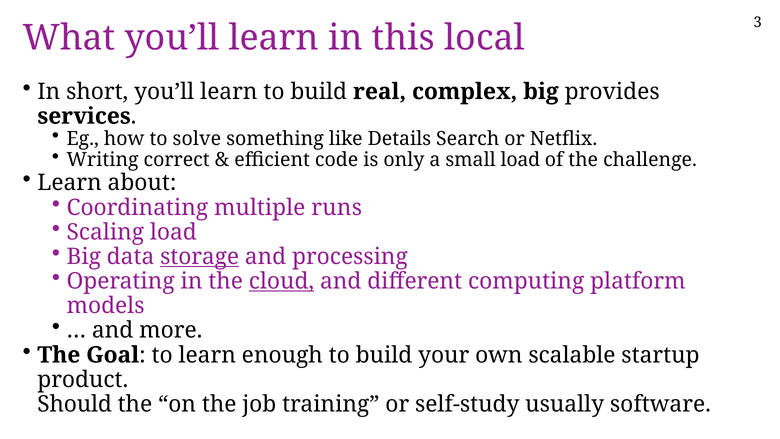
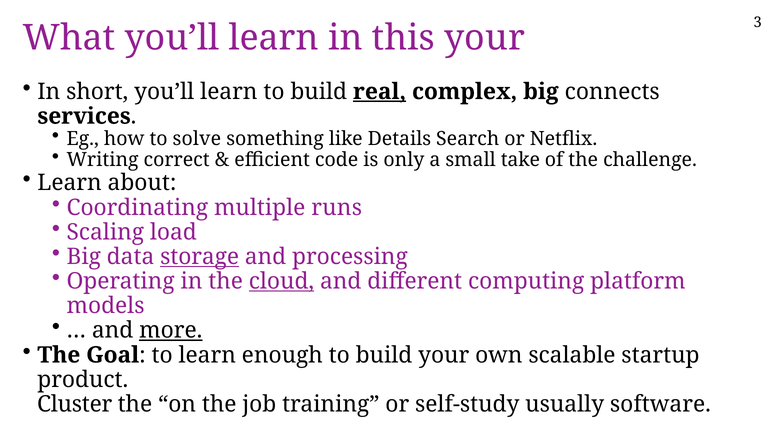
this local: local -> your
real underline: none -> present
provides: provides -> connects
small load: load -> take
more underline: none -> present
Should: Should -> Cluster
